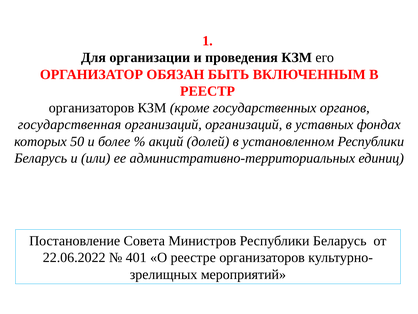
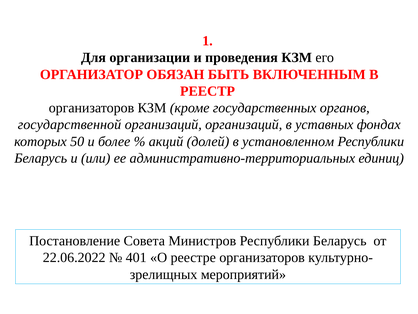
государственная: государственная -> государственной
